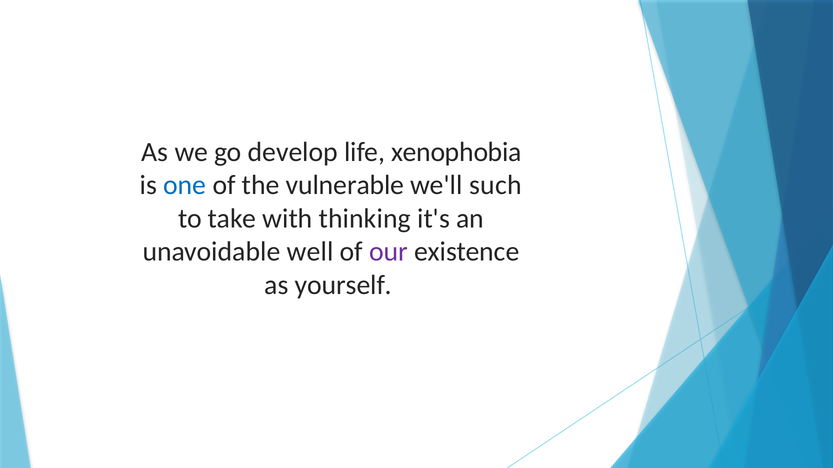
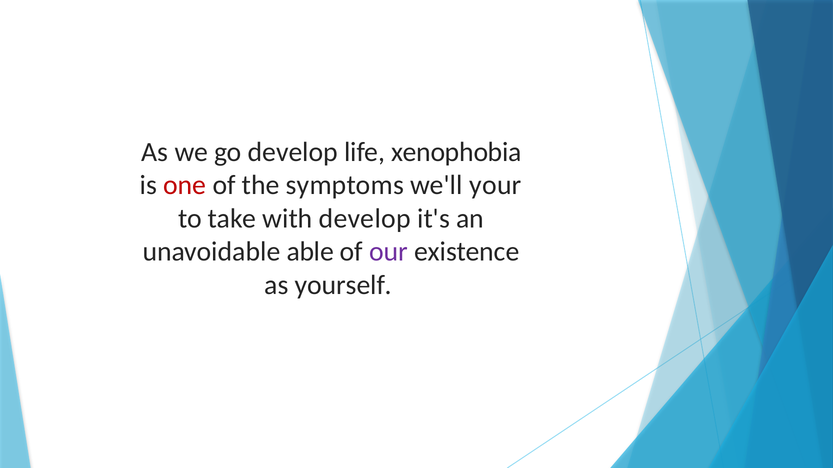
one colour: blue -> red
vulnerable: vulnerable -> symptoms
such: such -> your
with thinking: thinking -> develop
well: well -> able
